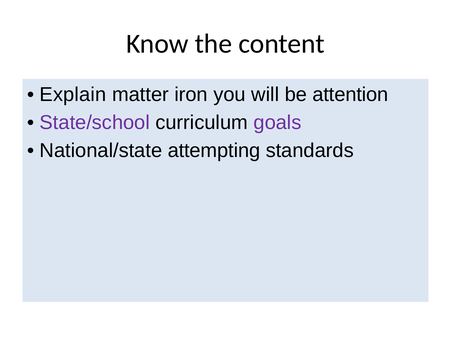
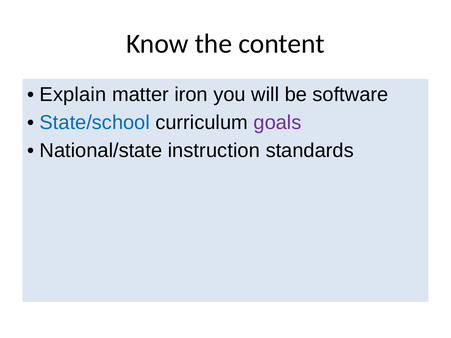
attention: attention -> software
State/school colour: purple -> blue
attempting: attempting -> instruction
